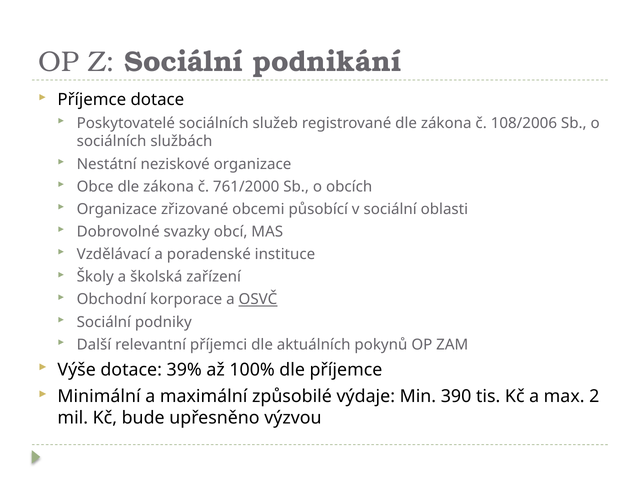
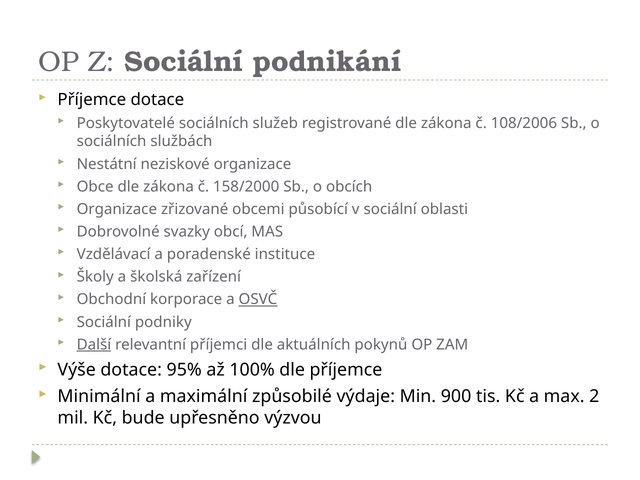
761/2000: 761/2000 -> 158/2000
Další underline: none -> present
39%: 39% -> 95%
390: 390 -> 900
